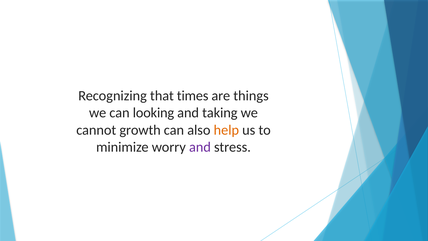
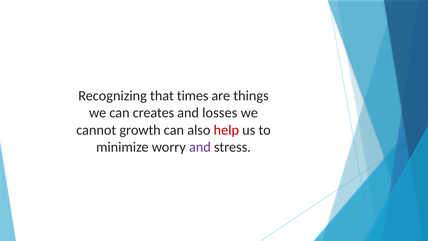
looking: looking -> creates
taking: taking -> losses
help colour: orange -> red
